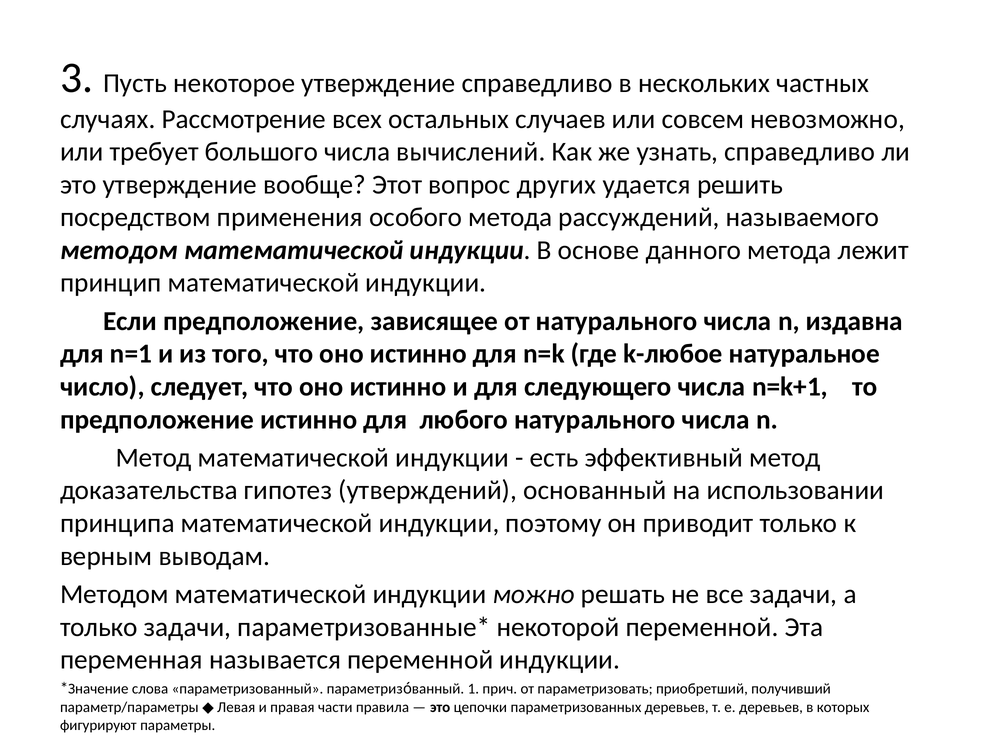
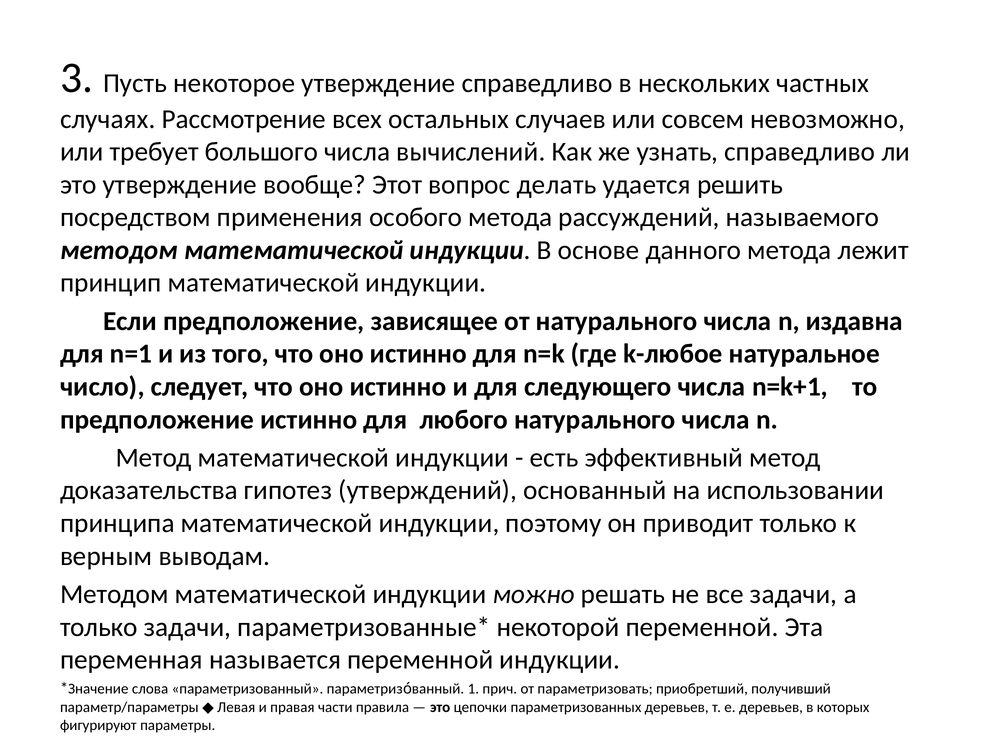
других: других -> делать
